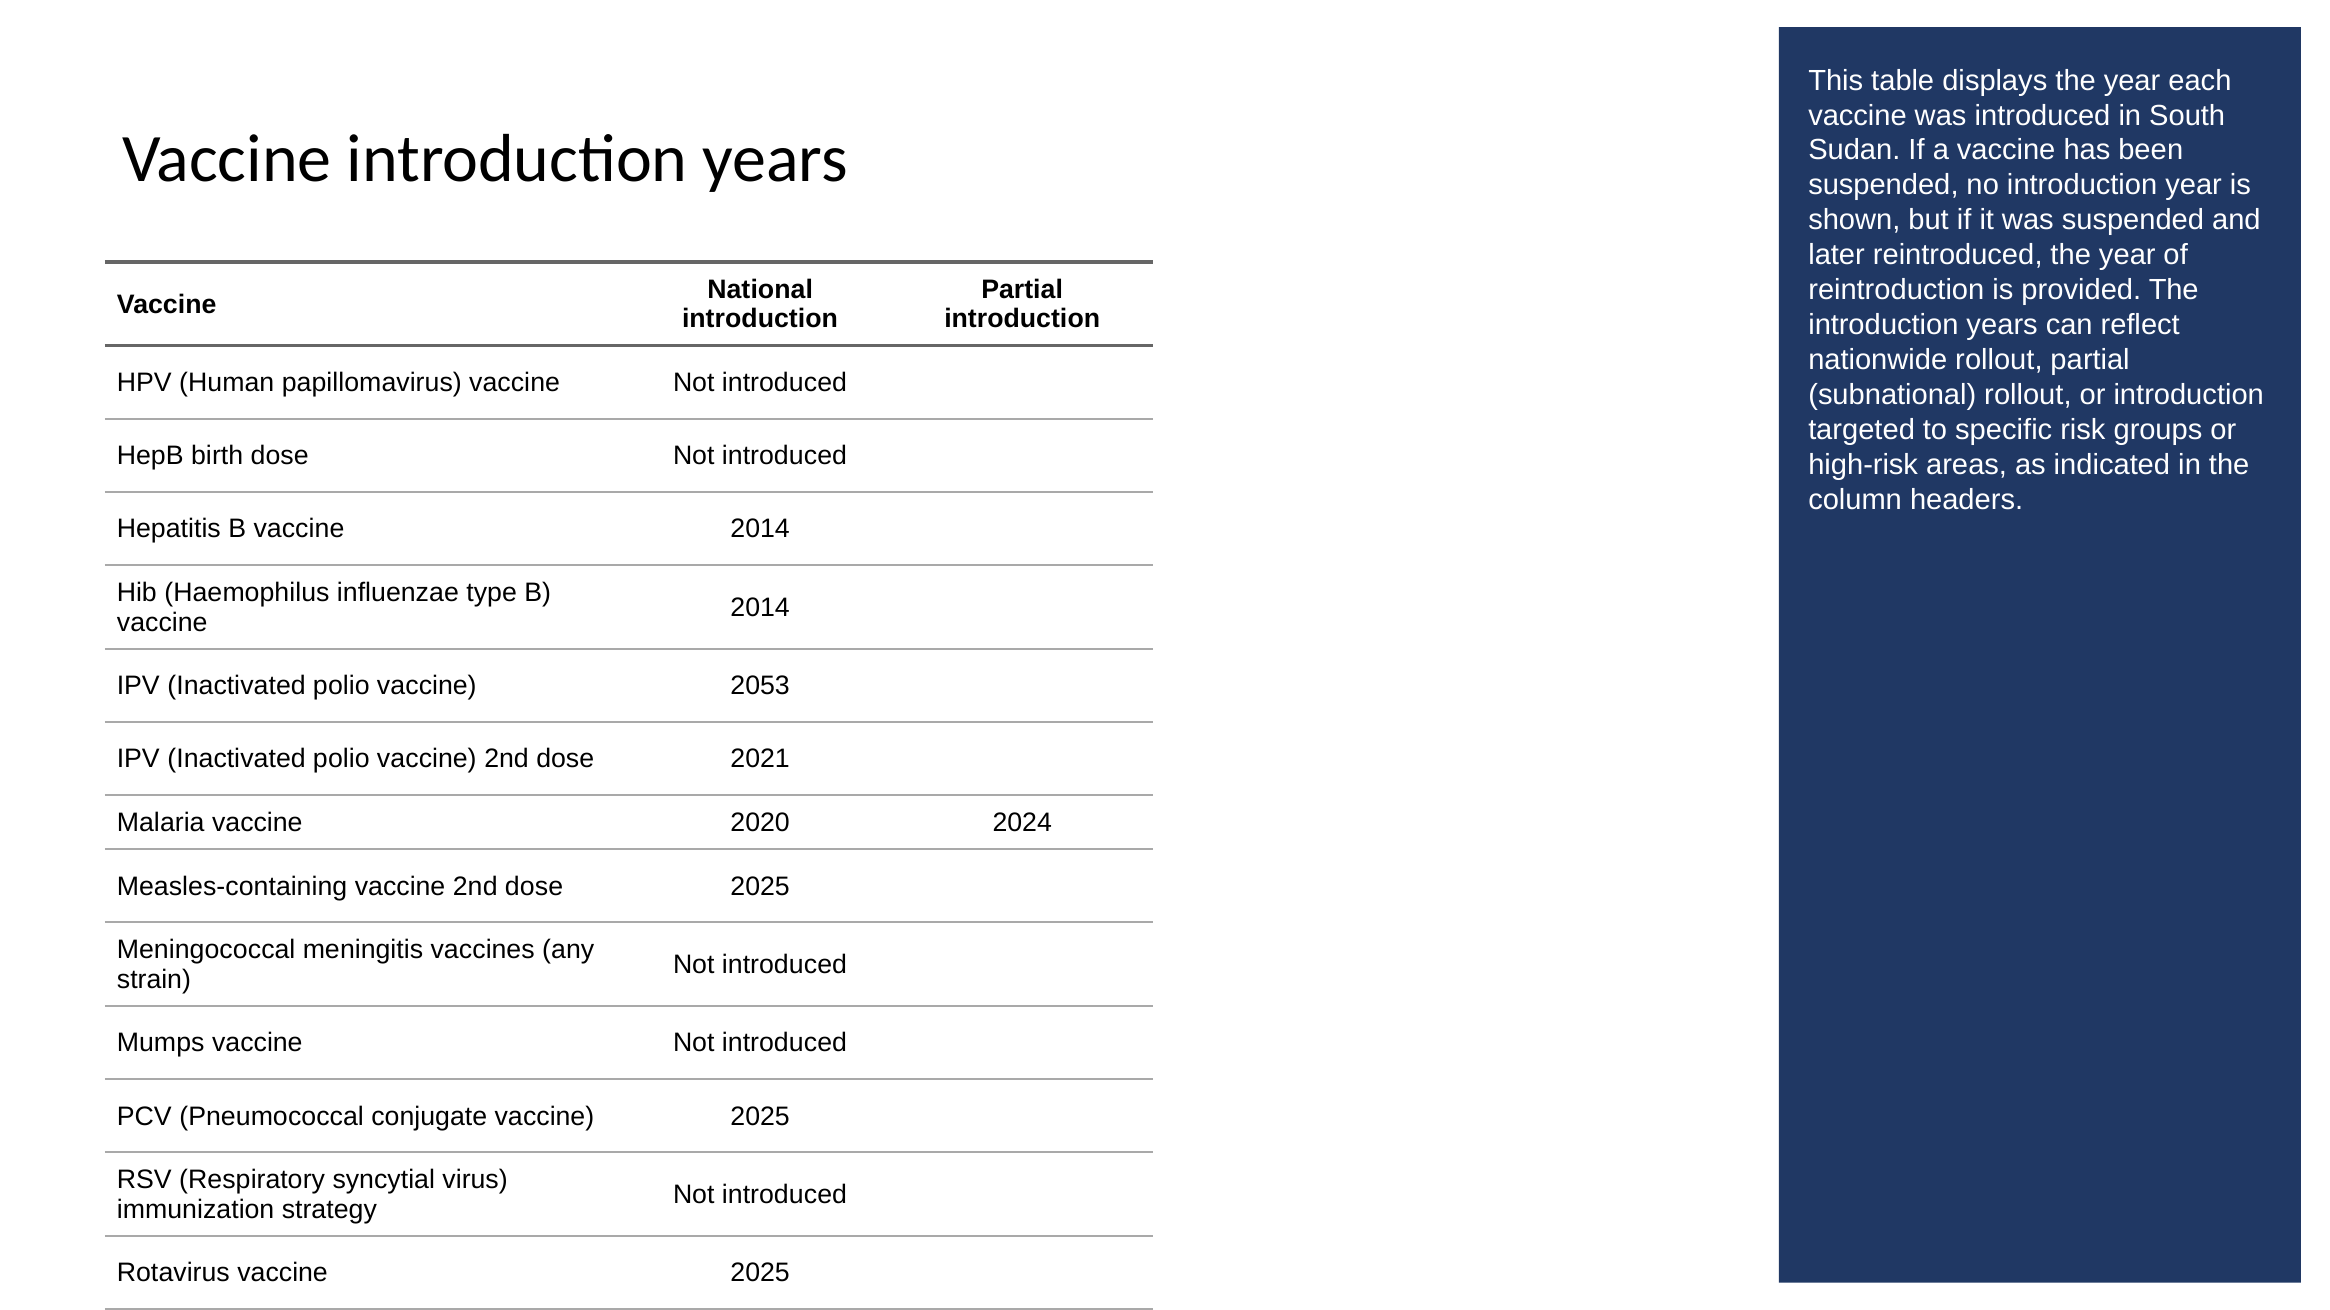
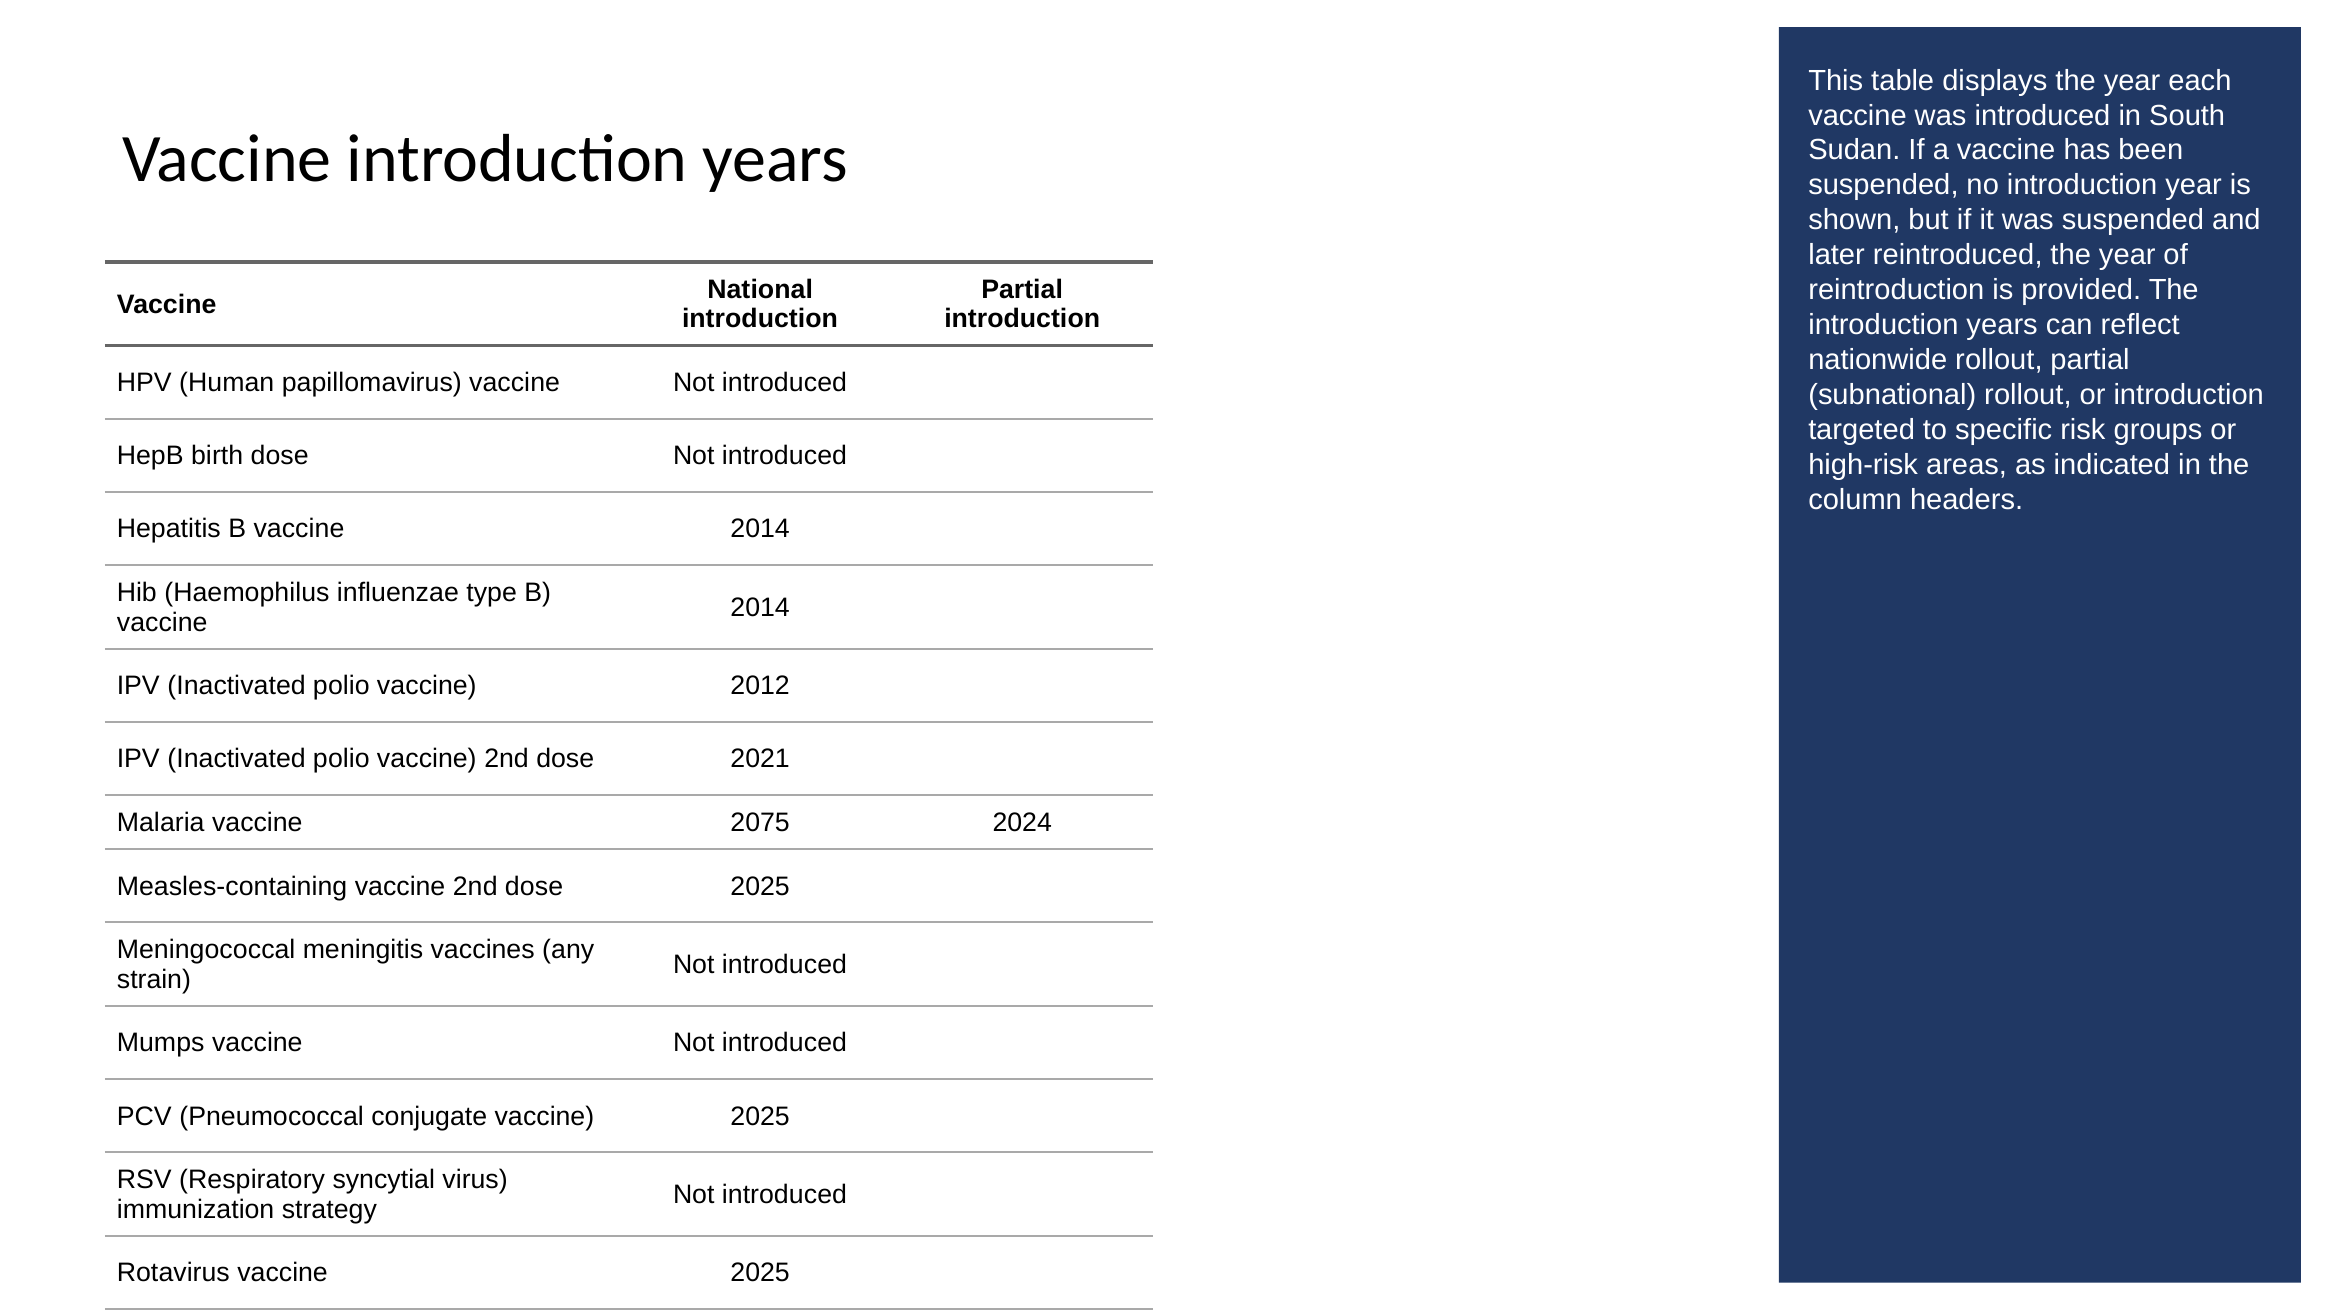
2053: 2053 -> 2012
2020: 2020 -> 2075
